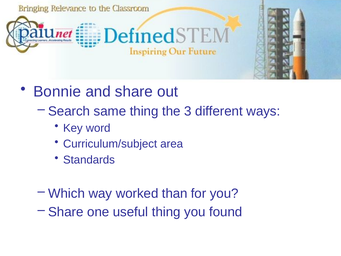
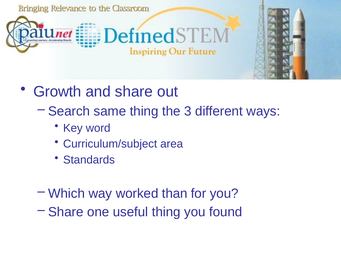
Bonnie: Bonnie -> Growth
